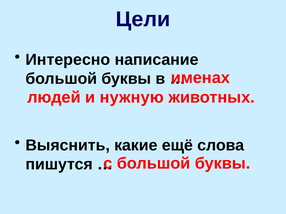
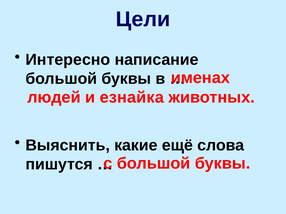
нужную: нужную -> езнайка
